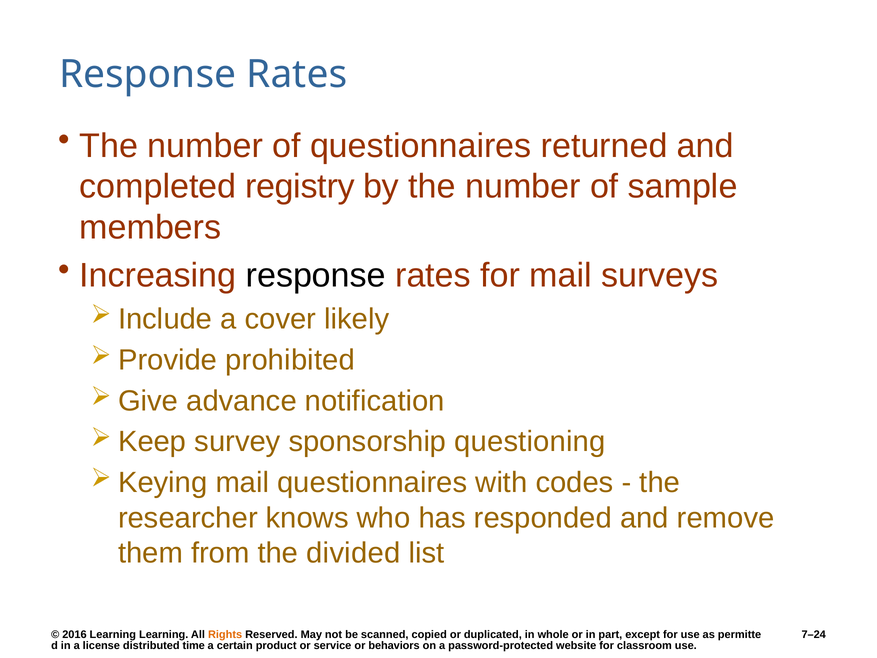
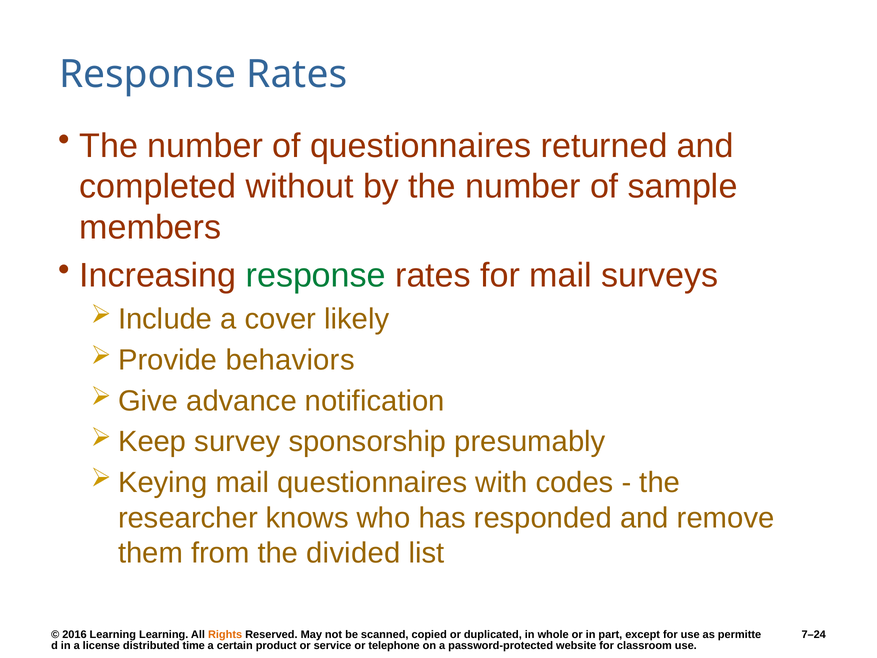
registry: registry -> without
response at (316, 275) colour: black -> green
prohibited: prohibited -> behaviors
questioning: questioning -> presumably
behaviors: behaviors -> telephone
